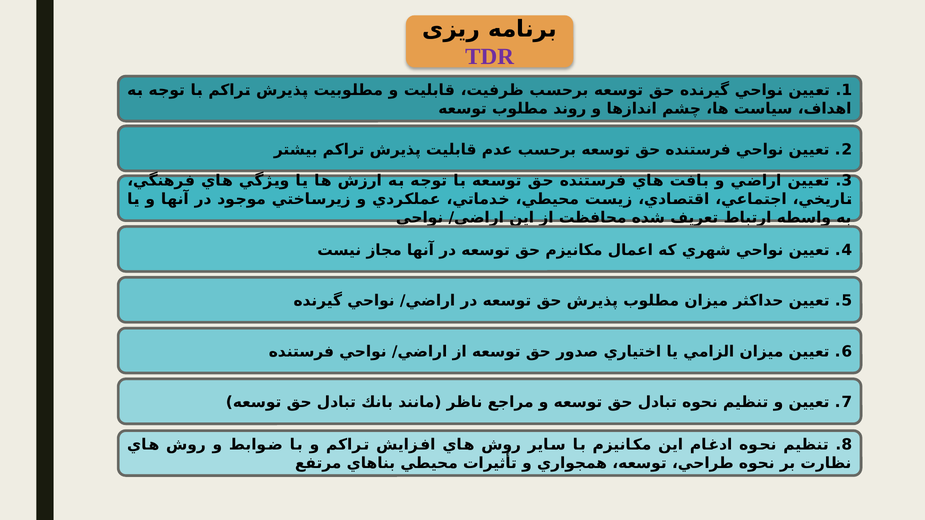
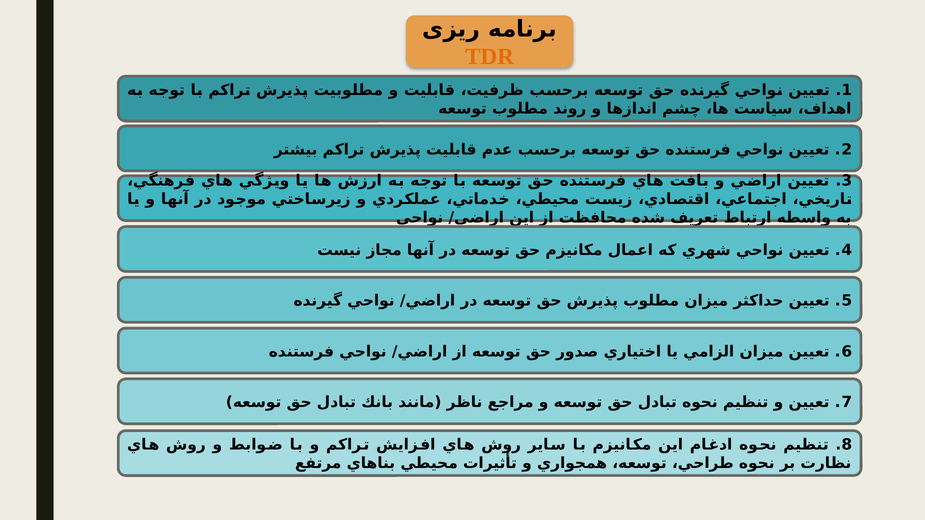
TDR colour: purple -> orange
